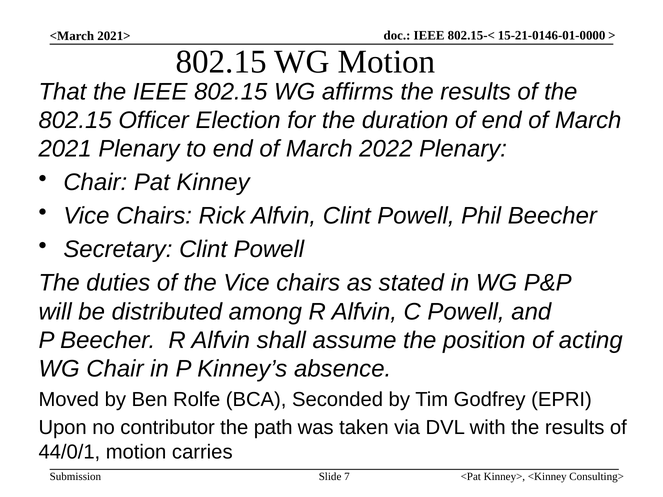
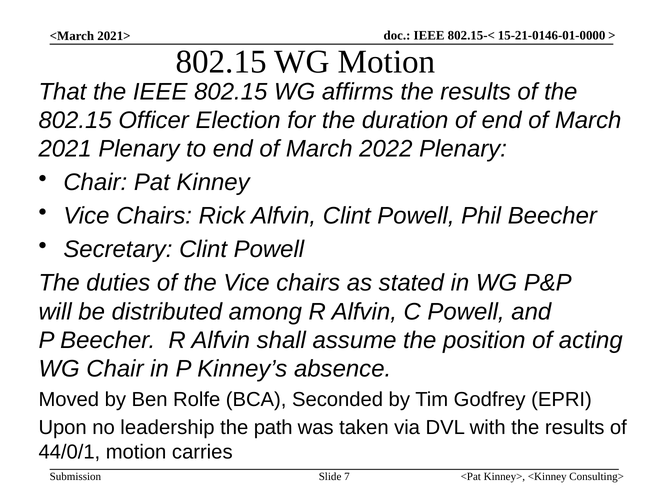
contributor: contributor -> leadership
